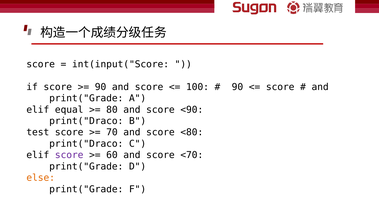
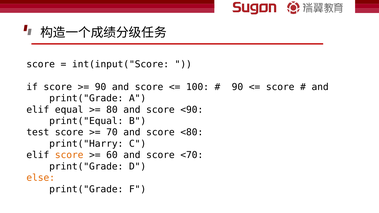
print("Draco at (86, 121): print("Draco -> print("Equal
print("Draco at (86, 144): print("Draco -> print("Harry
score at (69, 155) colour: purple -> orange
